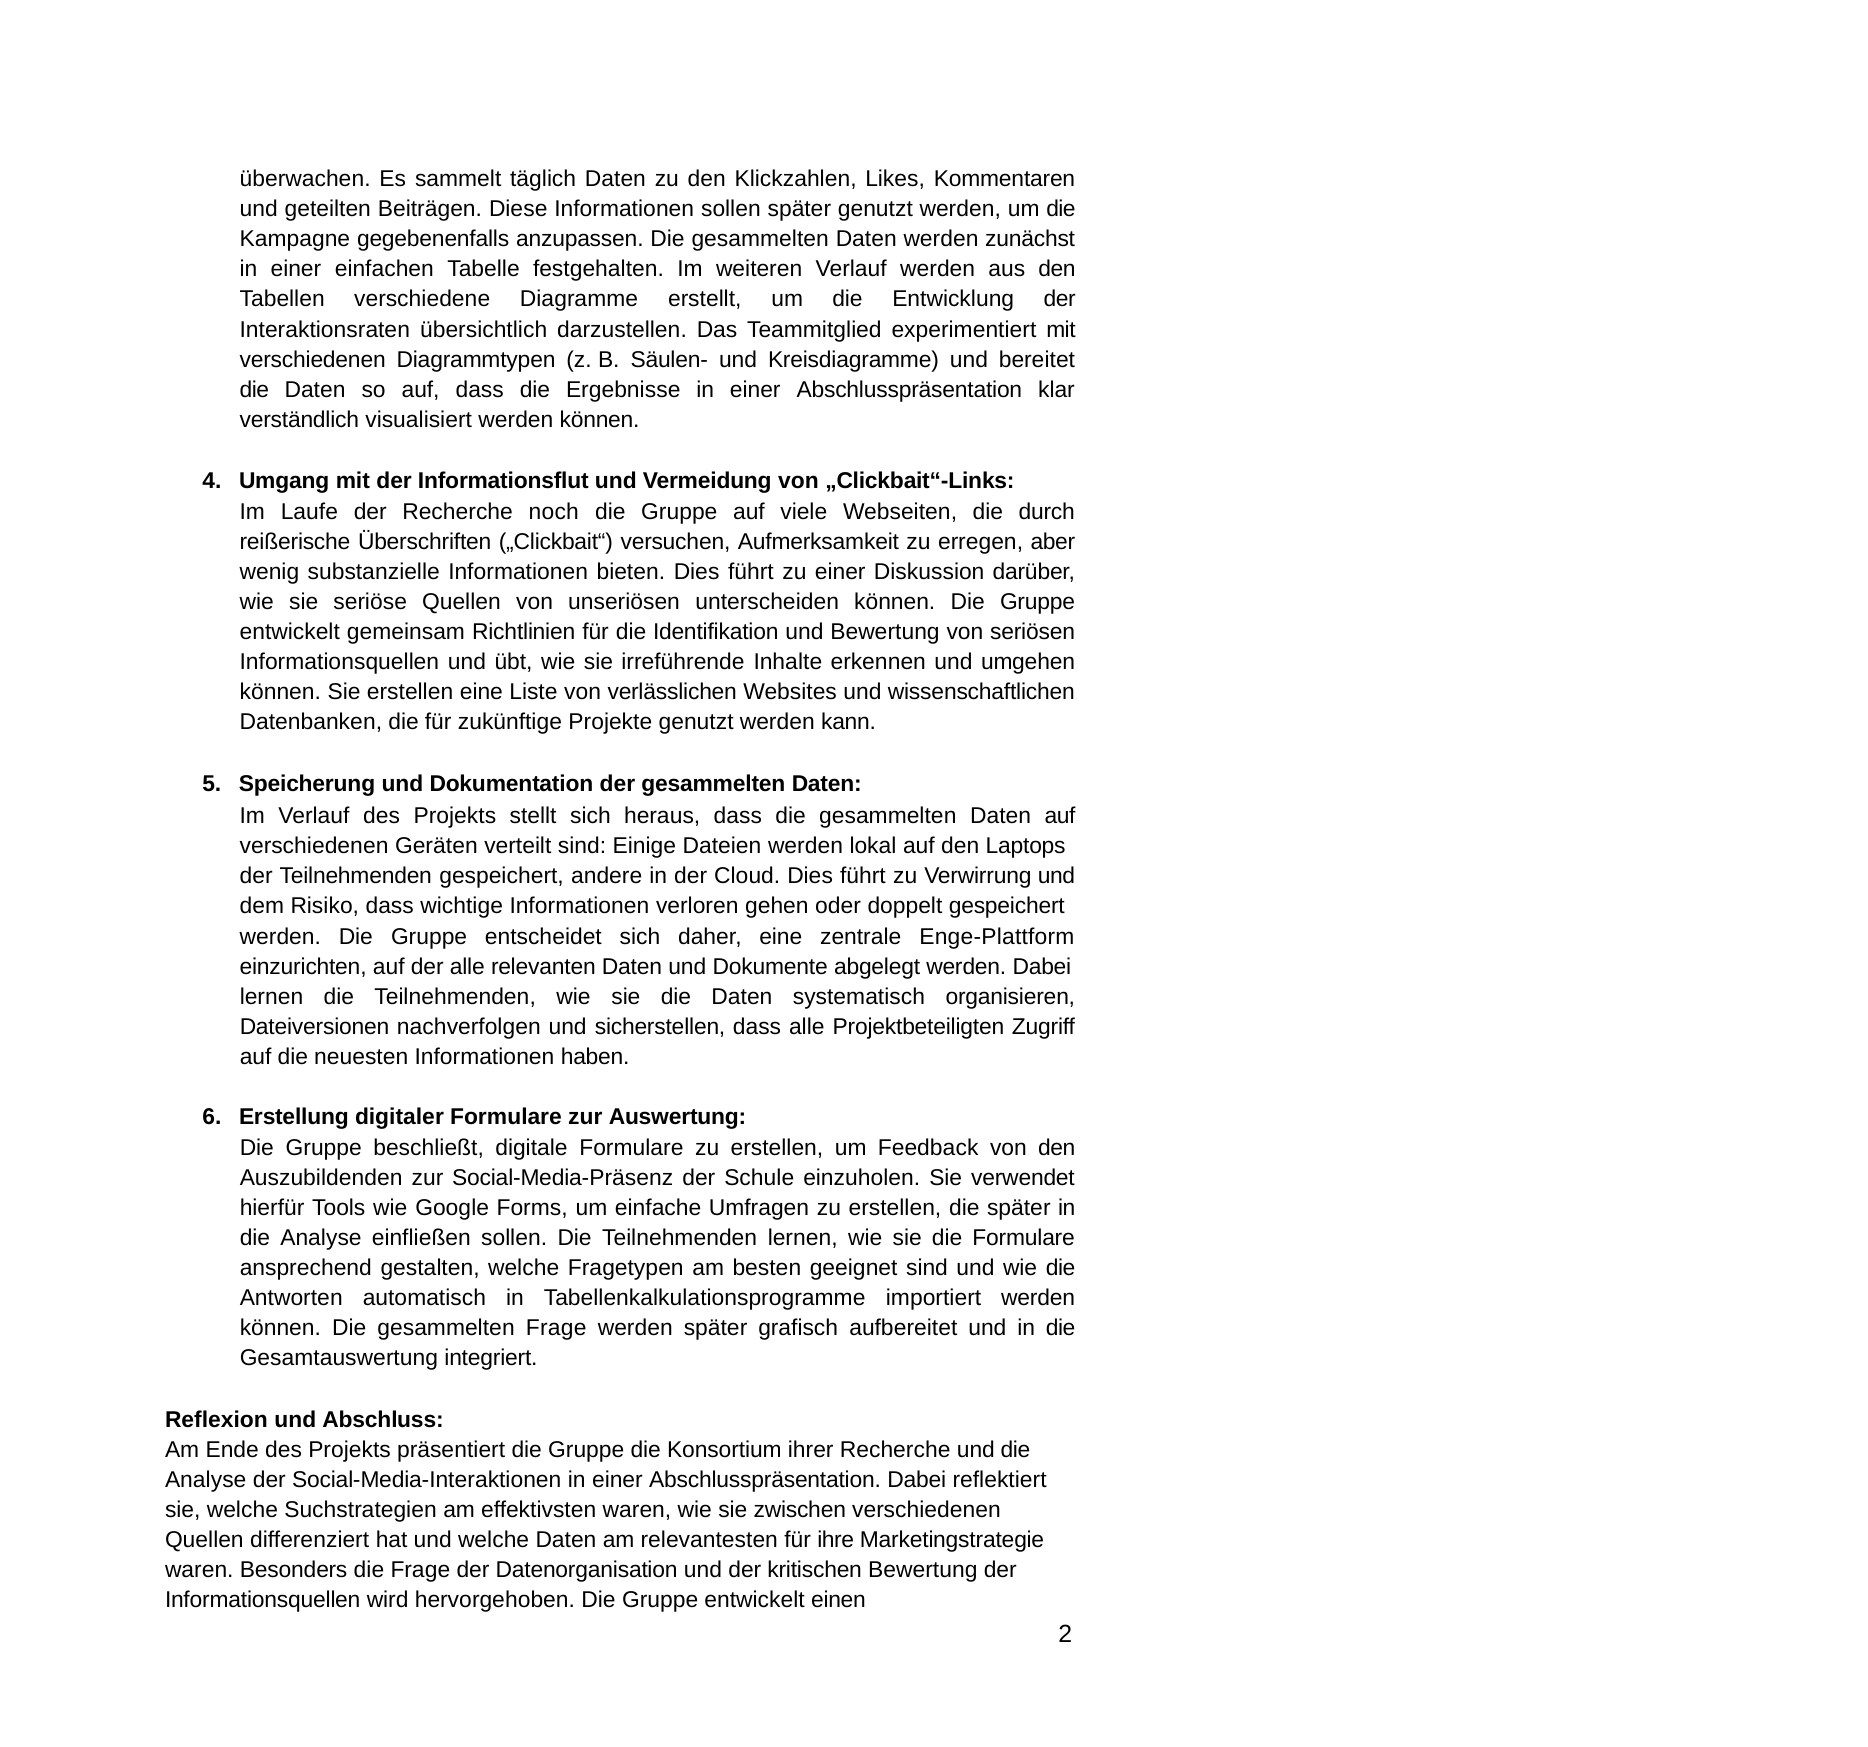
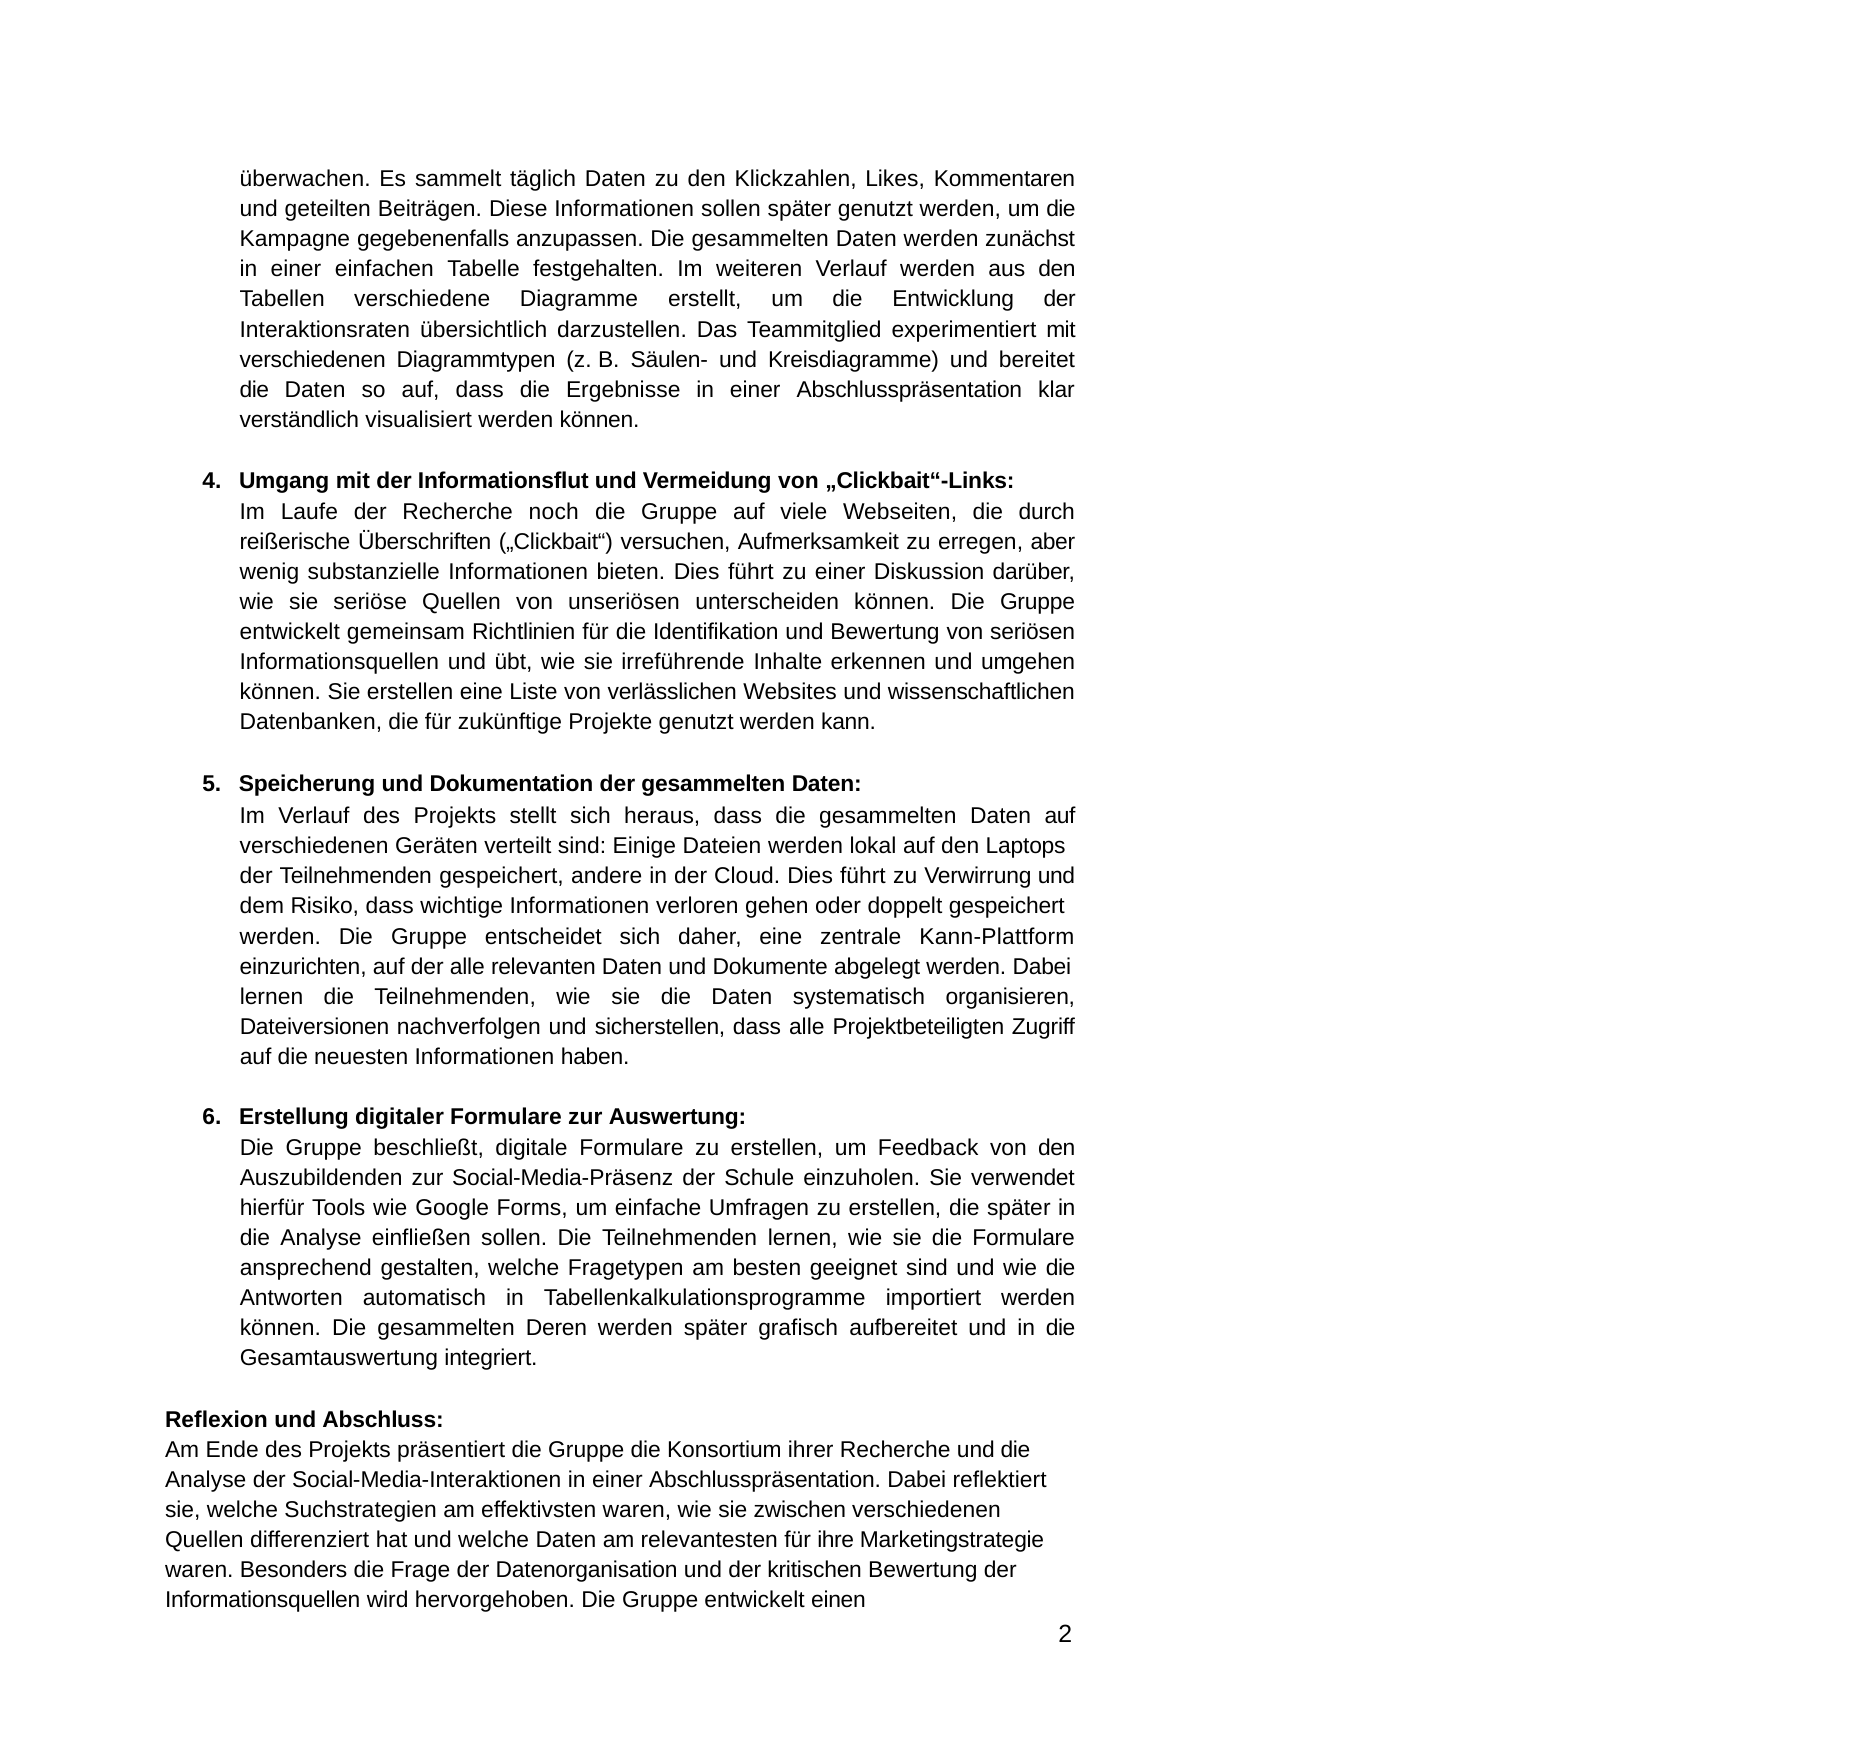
Enge-Plattform: Enge-Plattform -> Kann-Plattform
gesammelten Frage: Frage -> Deren
